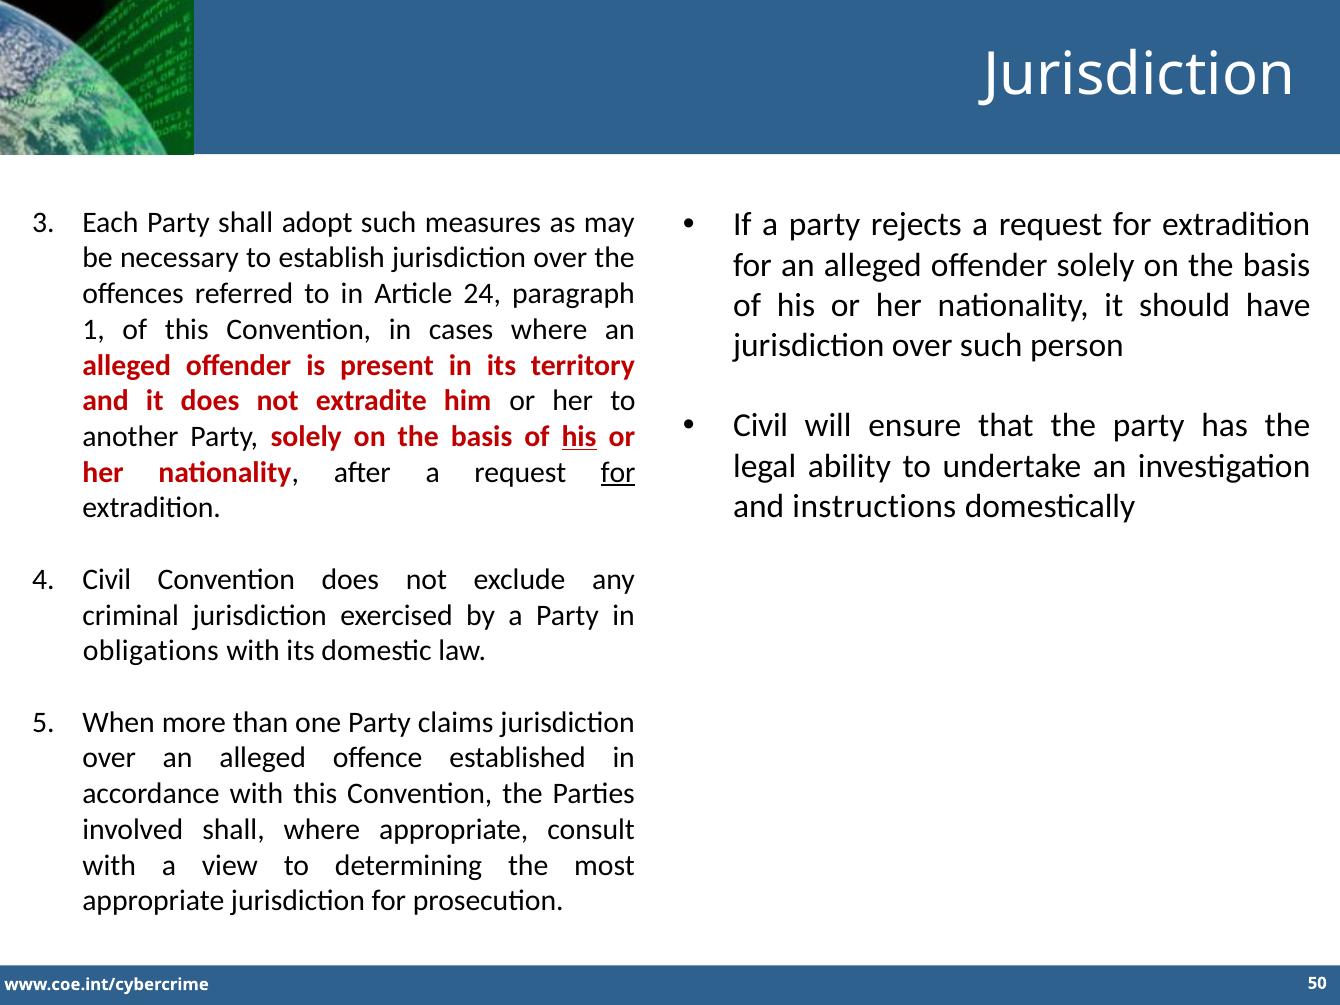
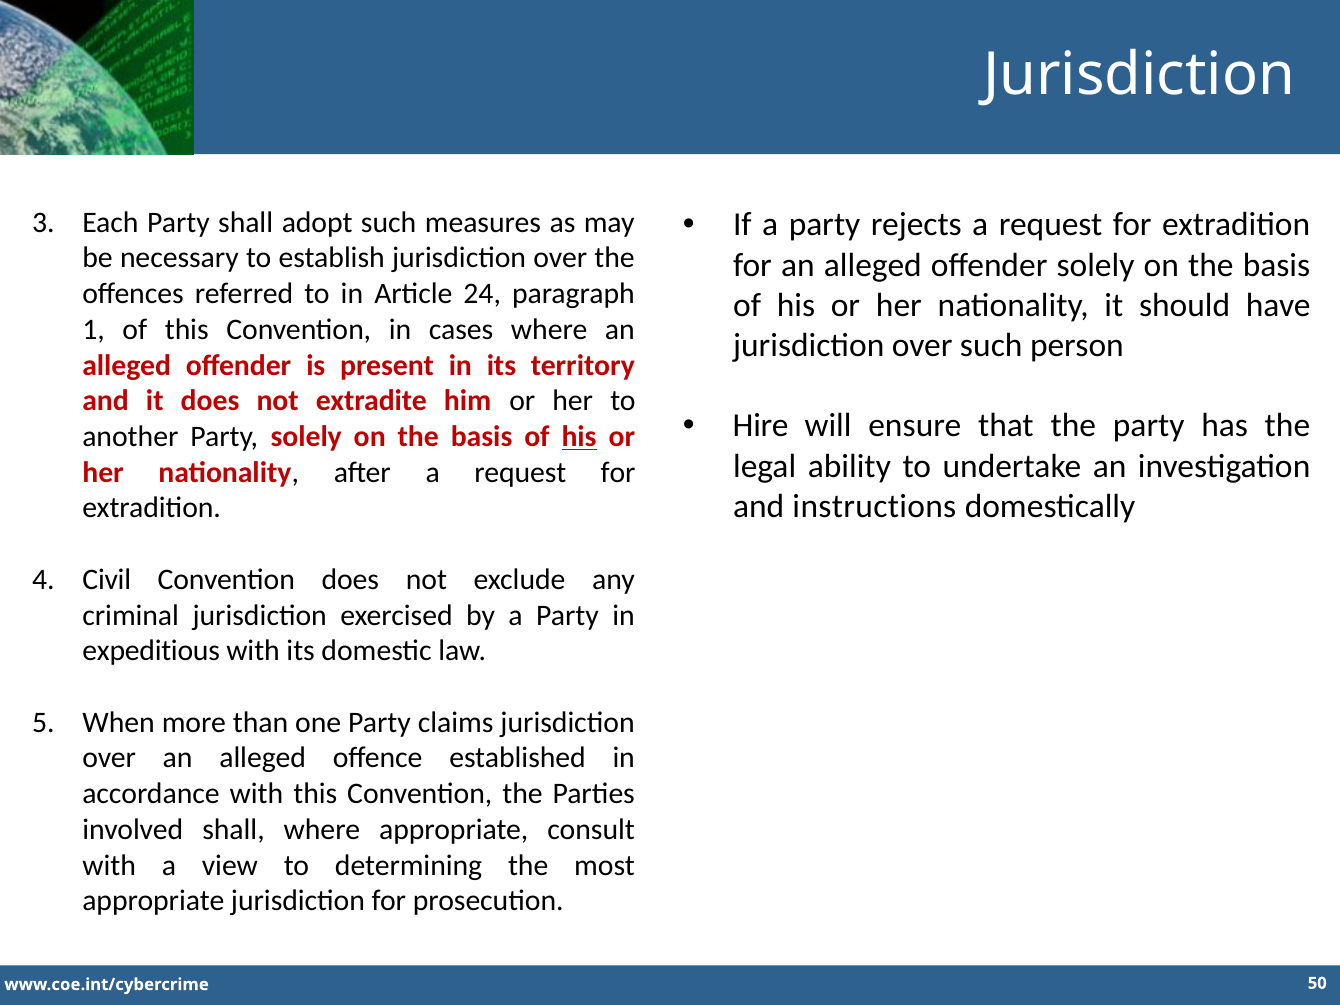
Civil at (761, 426): Civil -> Hire
for at (618, 472) underline: present -> none
obligations: obligations -> expeditious
